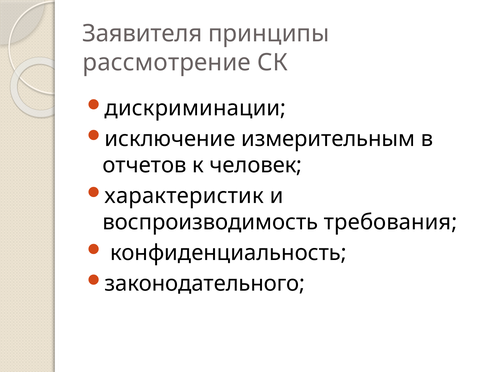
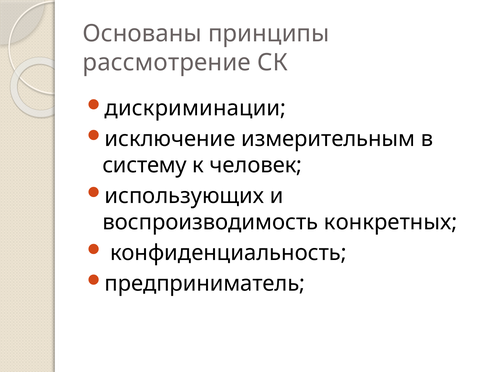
Заявителя: Заявителя -> Основаны
отчетов: отчетов -> систему
характеристик: характеристик -> использующих
требования: требования -> конкретных
законодательного: законодательного -> предприниматель
